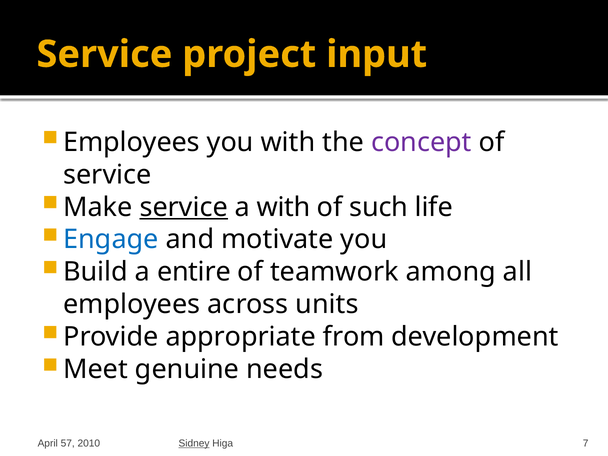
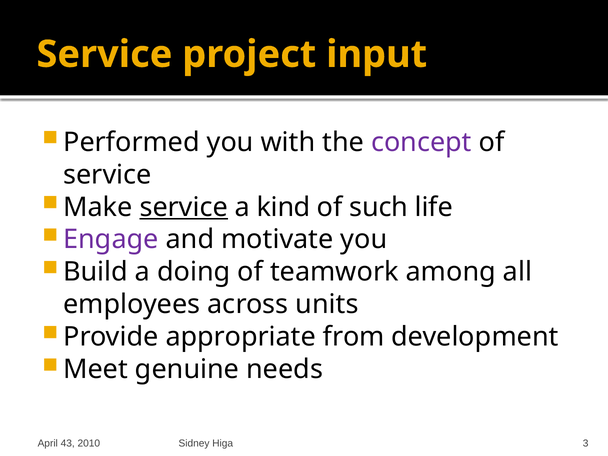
Employees at (132, 142): Employees -> Performed
a with: with -> kind
Engage colour: blue -> purple
entire: entire -> doing
57: 57 -> 43
Sidney underline: present -> none
7: 7 -> 3
